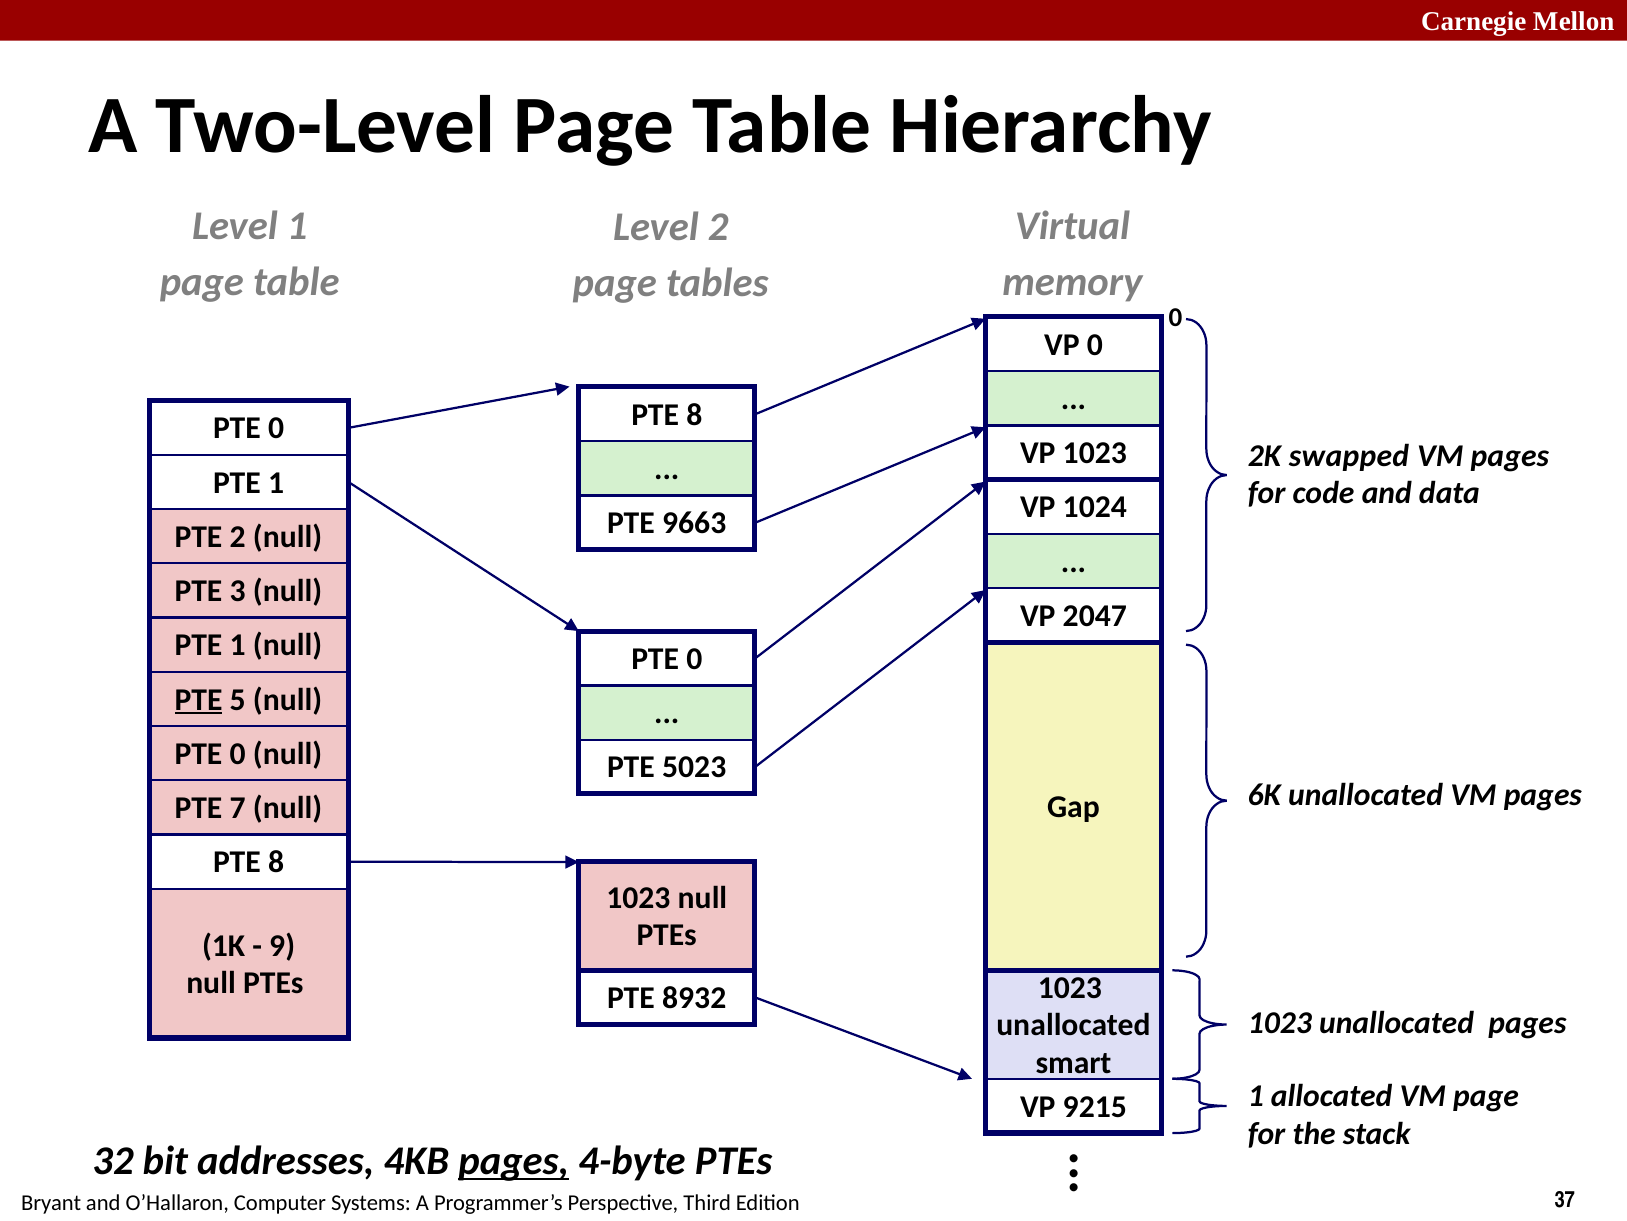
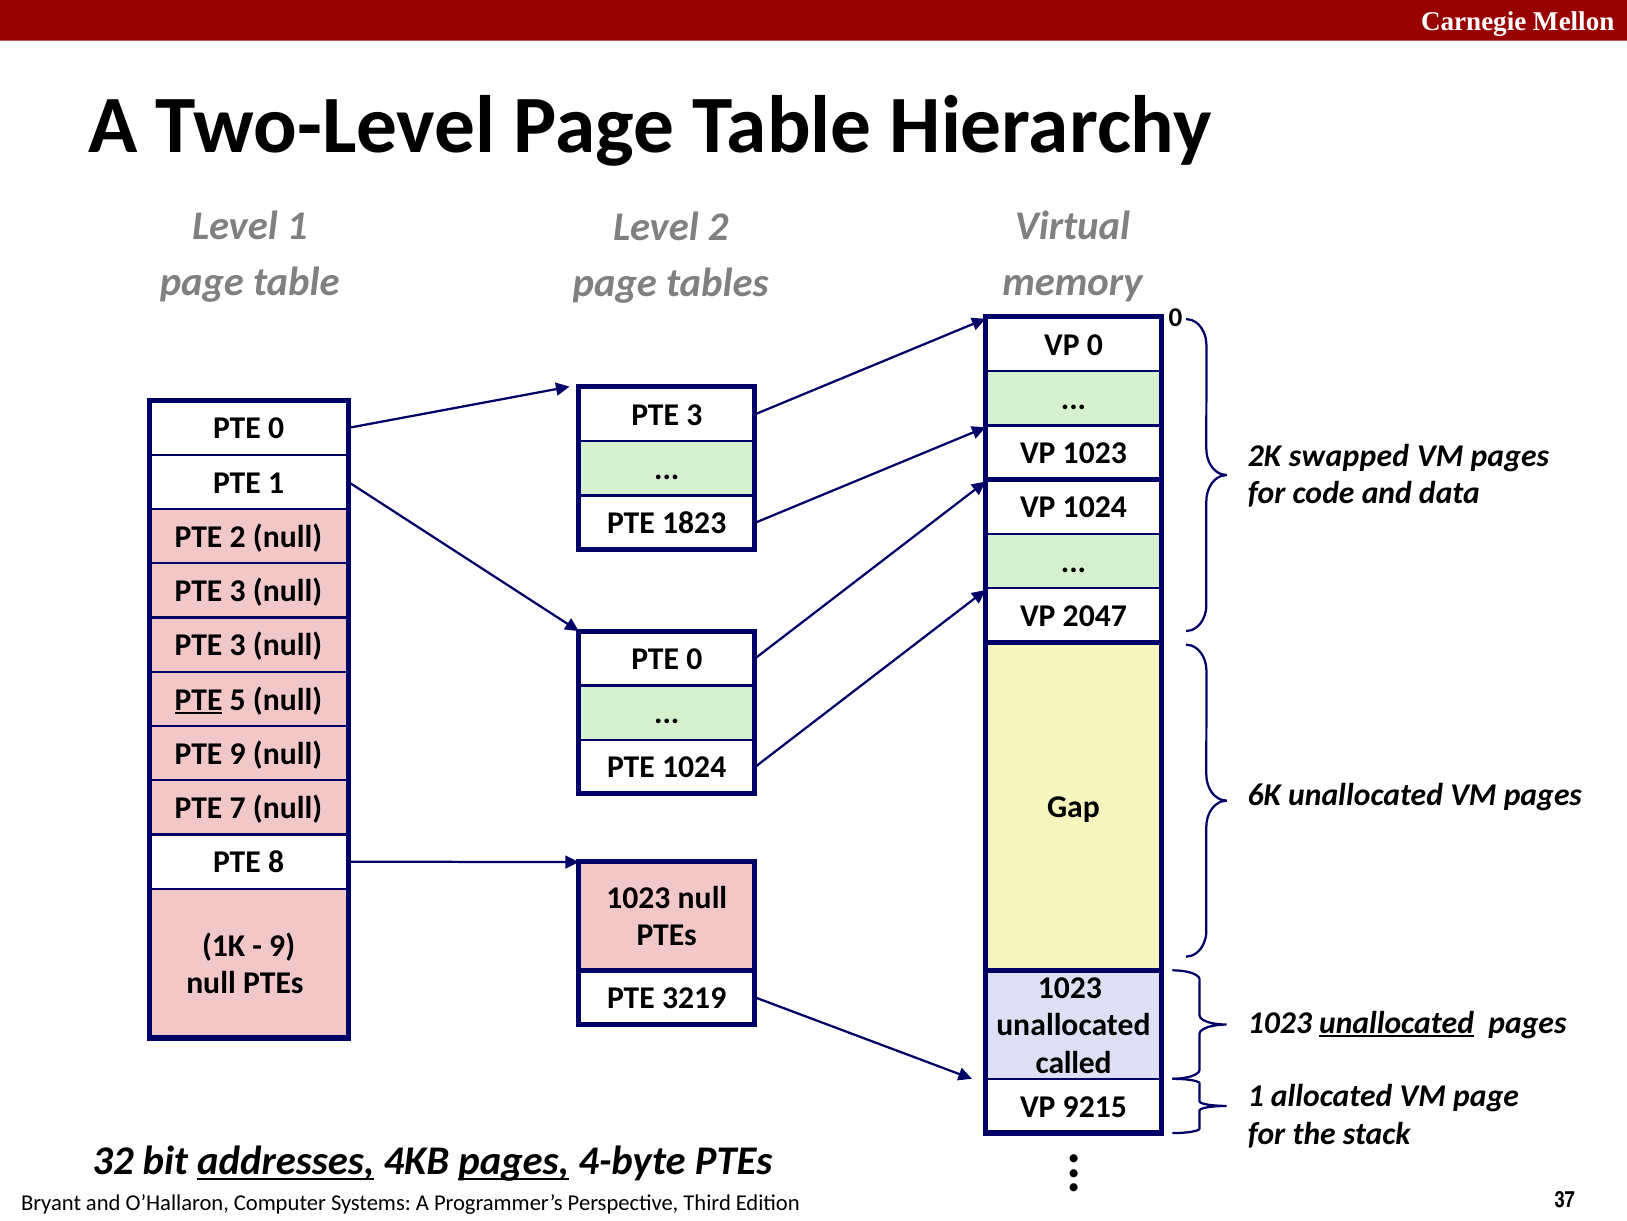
8 at (694, 415): 8 -> 3
9663: 9663 -> 1823
1 at (238, 645): 1 -> 3
0 at (238, 754): 0 -> 9
PTE 5023: 5023 -> 1024
8932: 8932 -> 3219
unallocated at (1397, 1022) underline: none -> present
smart: smart -> called
addresses underline: none -> present
